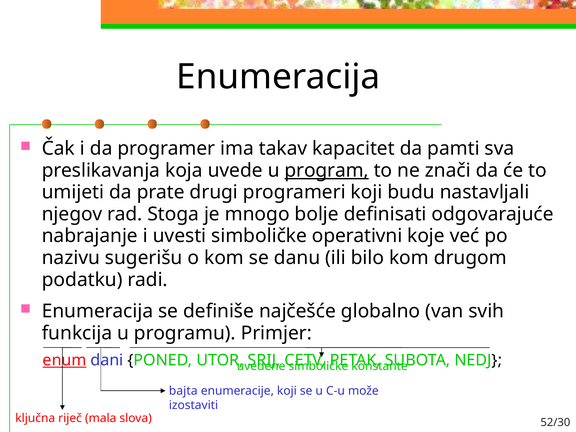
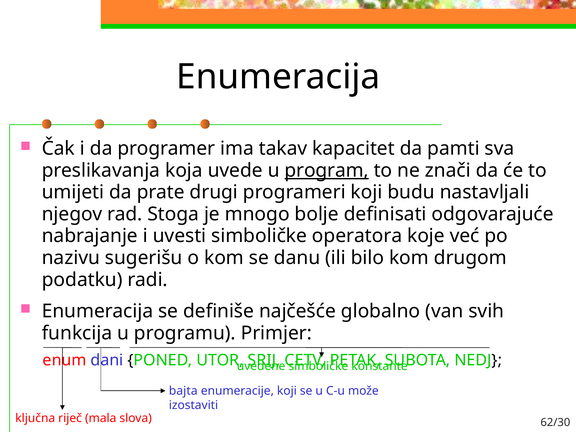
operativni: operativni -> operatora
enum underline: present -> none
52/30: 52/30 -> 62/30
